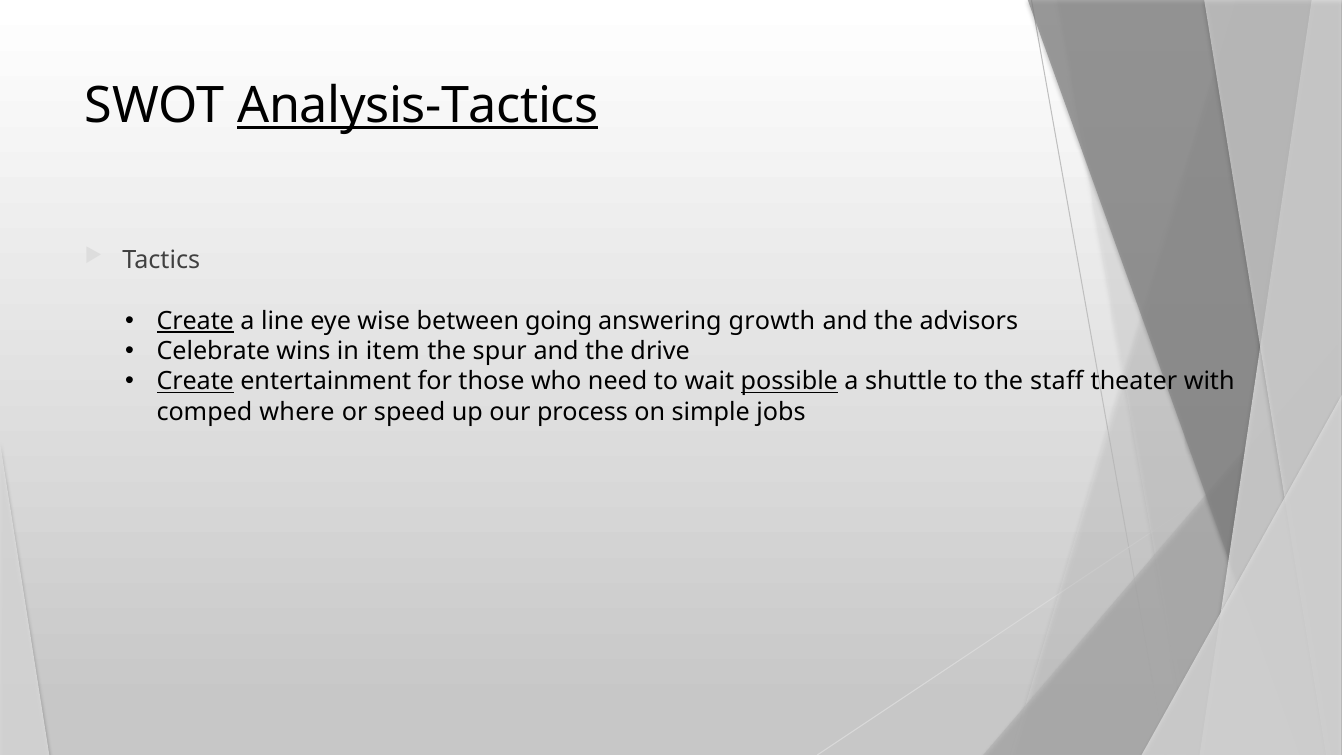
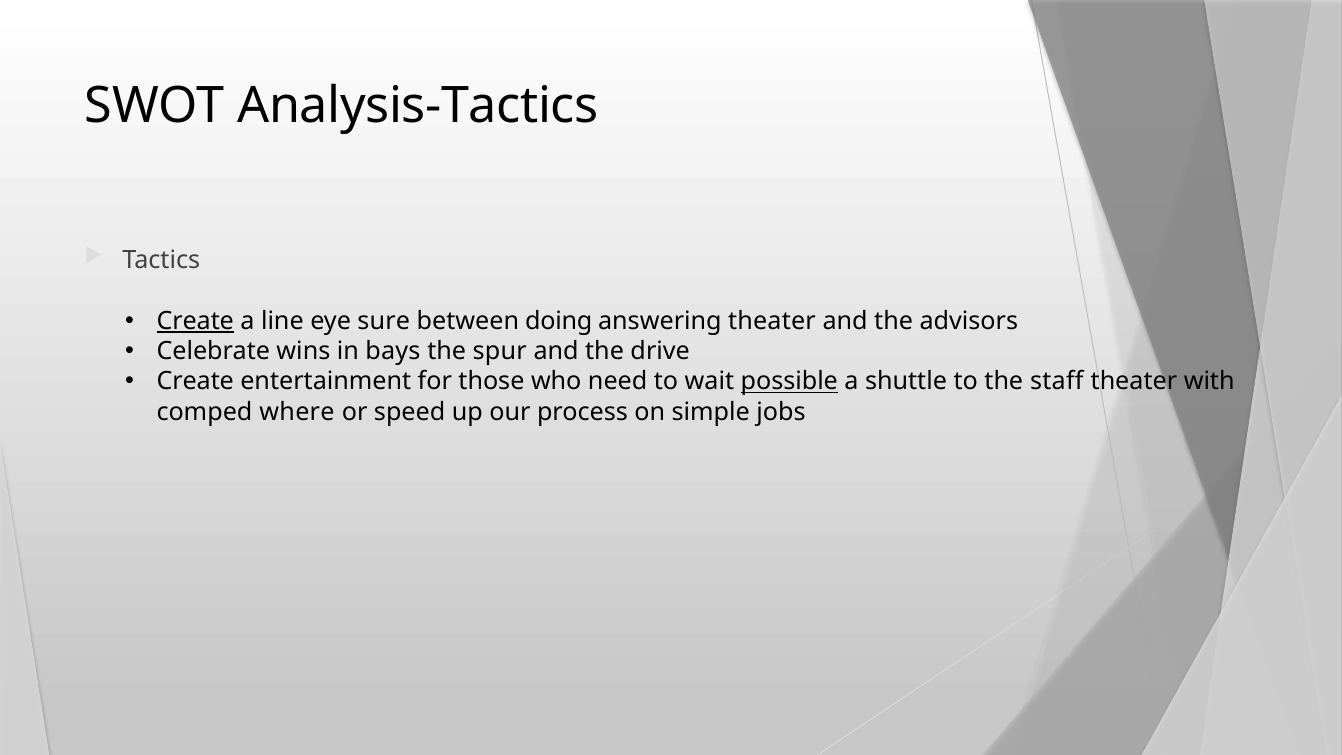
Analysis-Tactics underline: present -> none
wise: wise -> sure
going: going -> doing
answering growth: growth -> theater
item: item -> bays
Create at (195, 381) underline: present -> none
